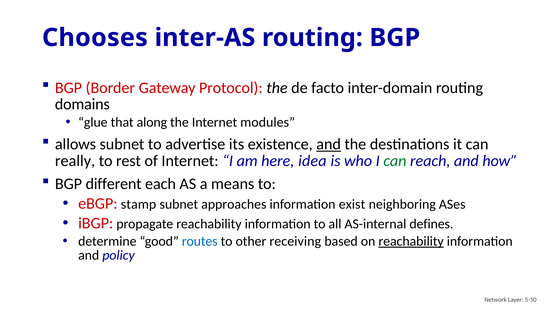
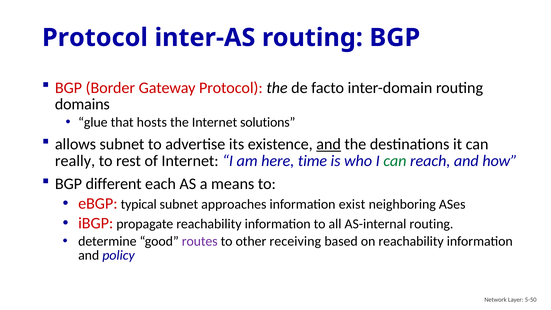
Chooses at (95, 38): Chooses -> Protocol
along: along -> hosts
modules: modules -> solutions
idea: idea -> time
stamp: stamp -> typical
AS-internal defines: defines -> routing
routes colour: blue -> purple
reachability at (411, 241) underline: present -> none
